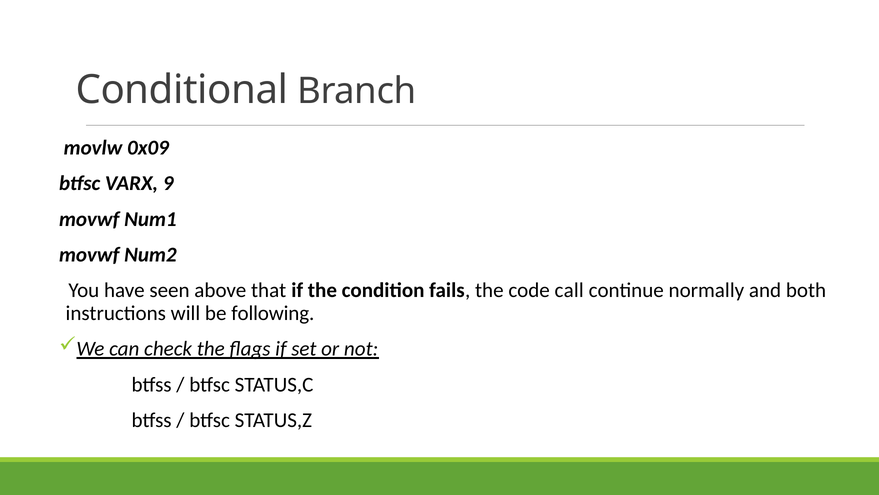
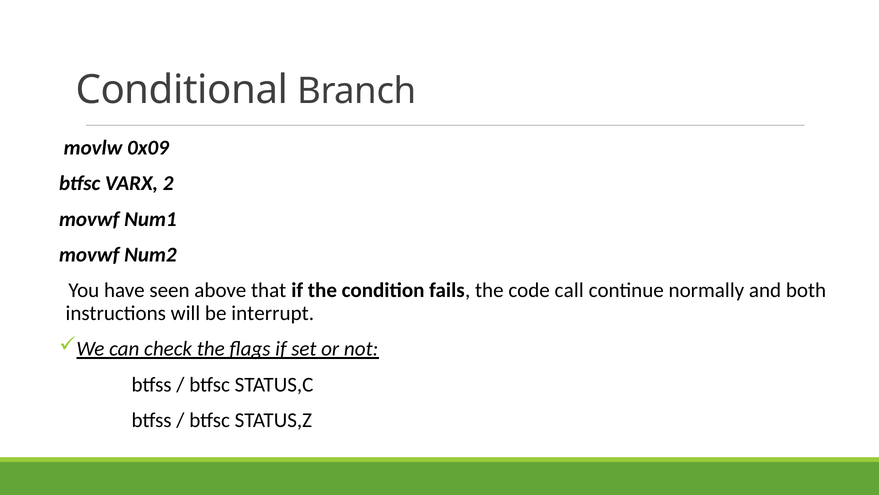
9: 9 -> 2
following: following -> interrupt
